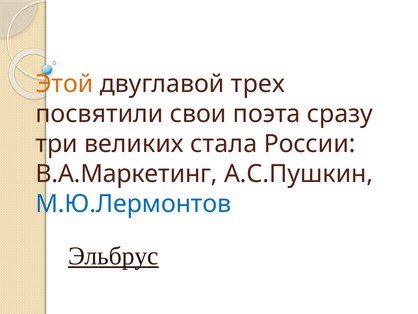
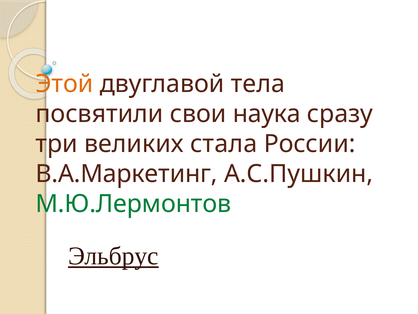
трех: трех -> тела
поэта: поэта -> наука
М.Ю.Лермонтов colour: blue -> green
